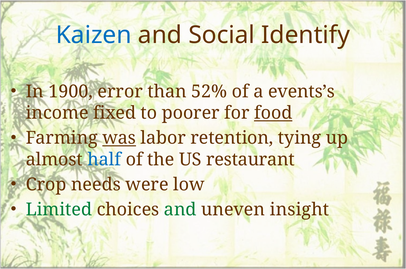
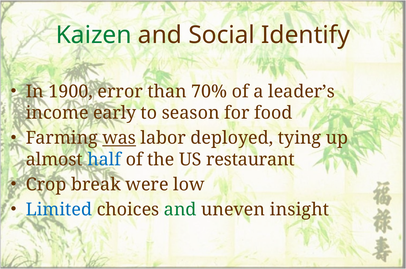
Kaizen colour: blue -> green
52%: 52% -> 70%
events’s: events’s -> leader’s
fixed: fixed -> early
poorer: poorer -> season
food underline: present -> none
retention: retention -> deployed
needs: needs -> break
Limited colour: green -> blue
